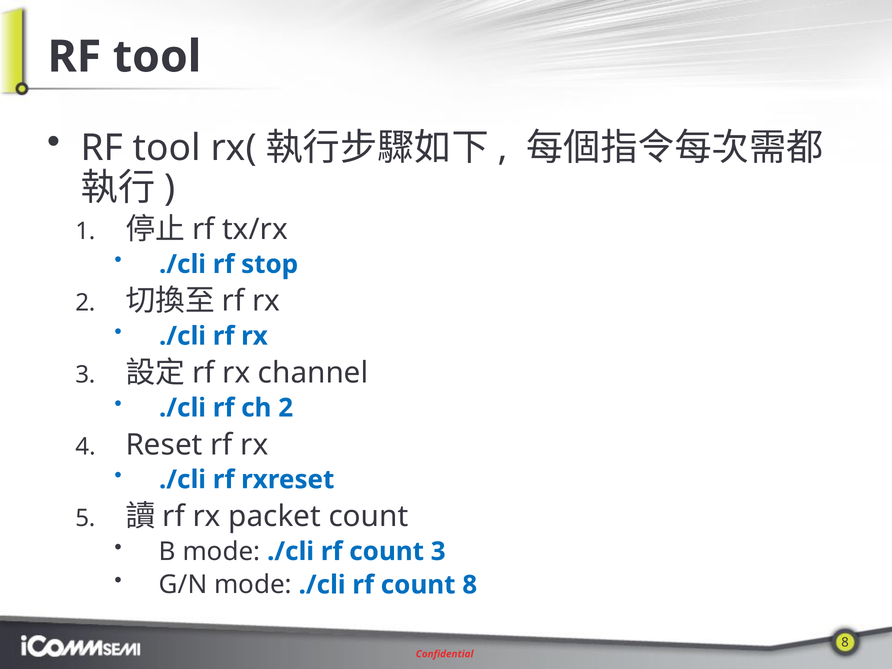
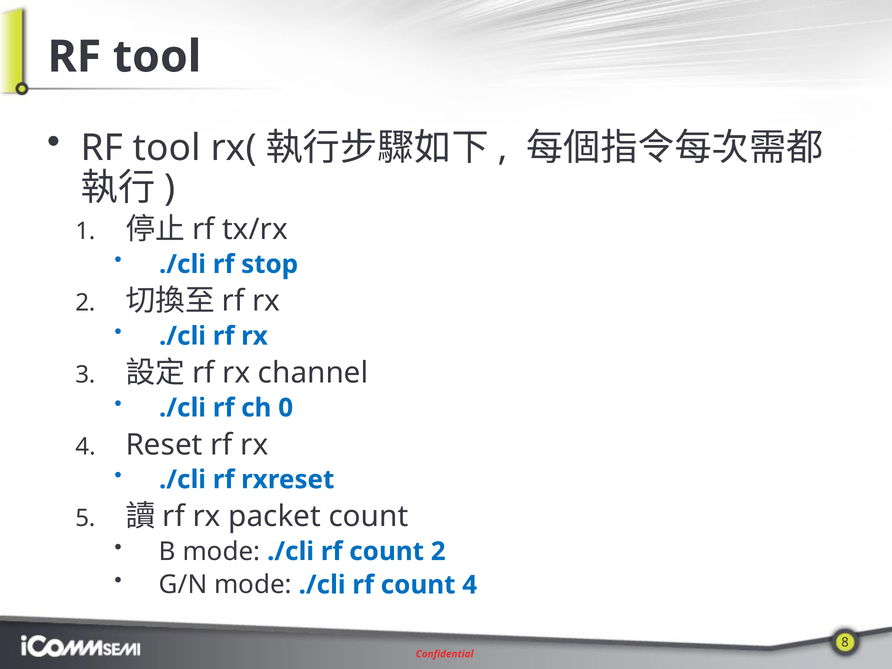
ch 2: 2 -> 0
count 3: 3 -> 2
count 8: 8 -> 4
